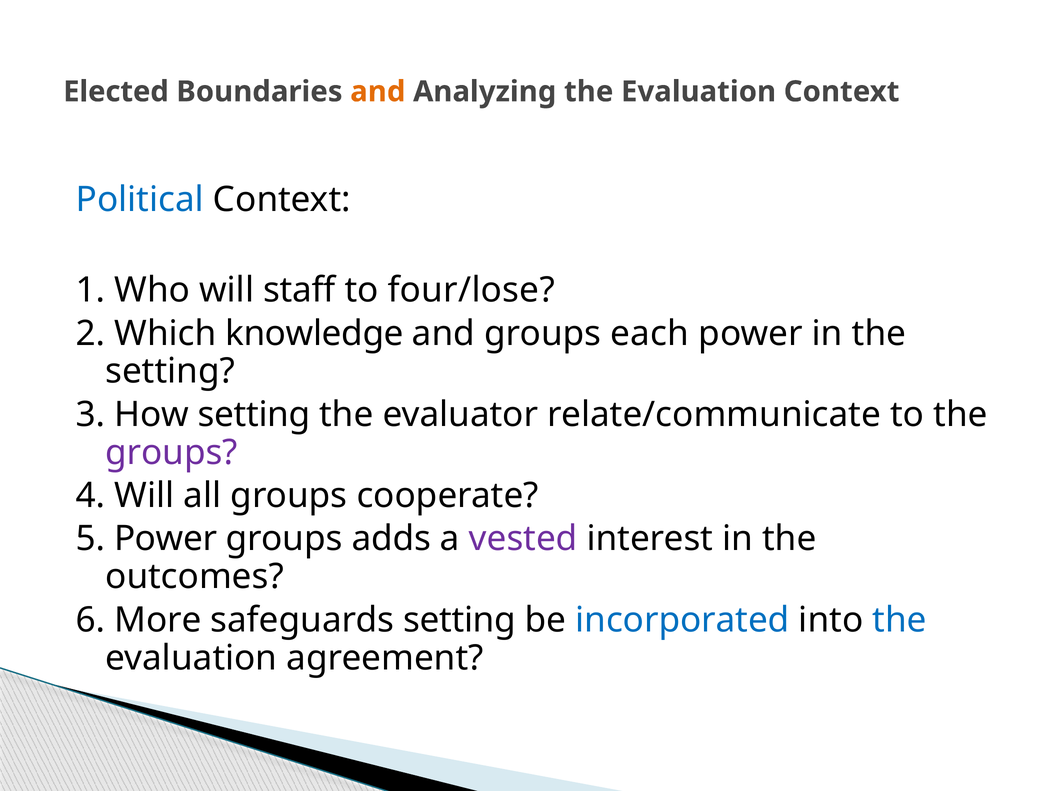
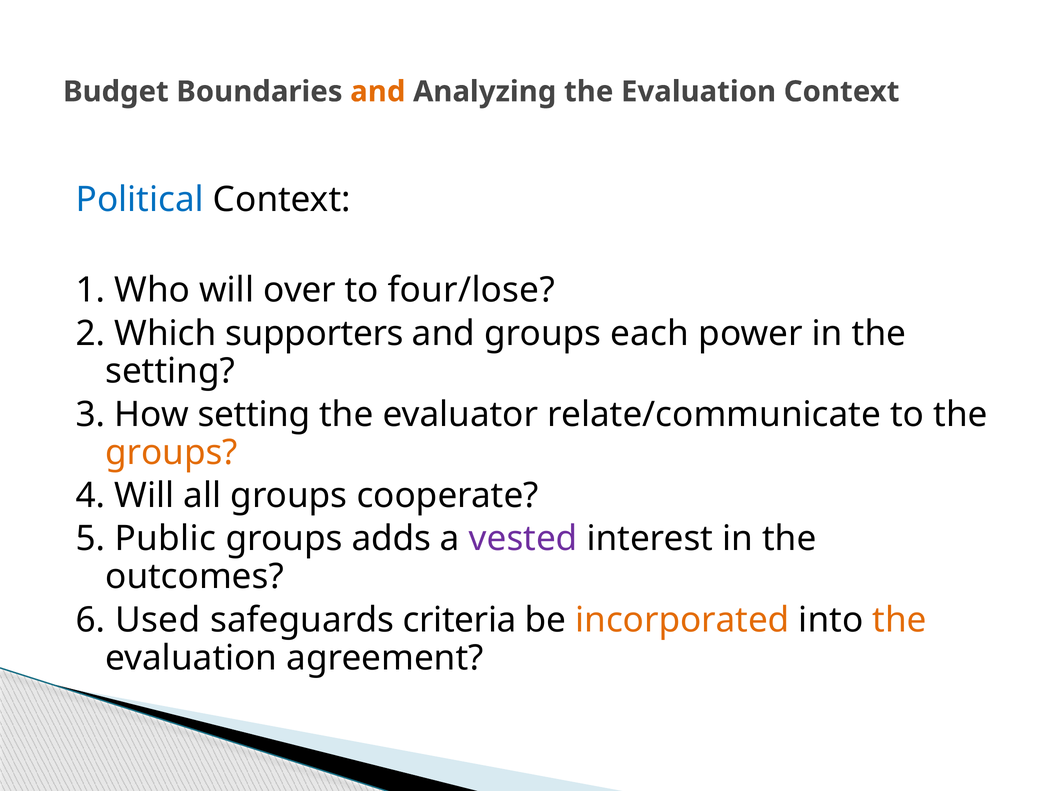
Elected: Elected -> Budget
staff: staff -> over
knowledge: knowledge -> supporters
groups at (171, 453) colour: purple -> orange
5 Power: Power -> Public
More: More -> Used
safeguards setting: setting -> criteria
incorporated colour: blue -> orange
the at (900, 620) colour: blue -> orange
